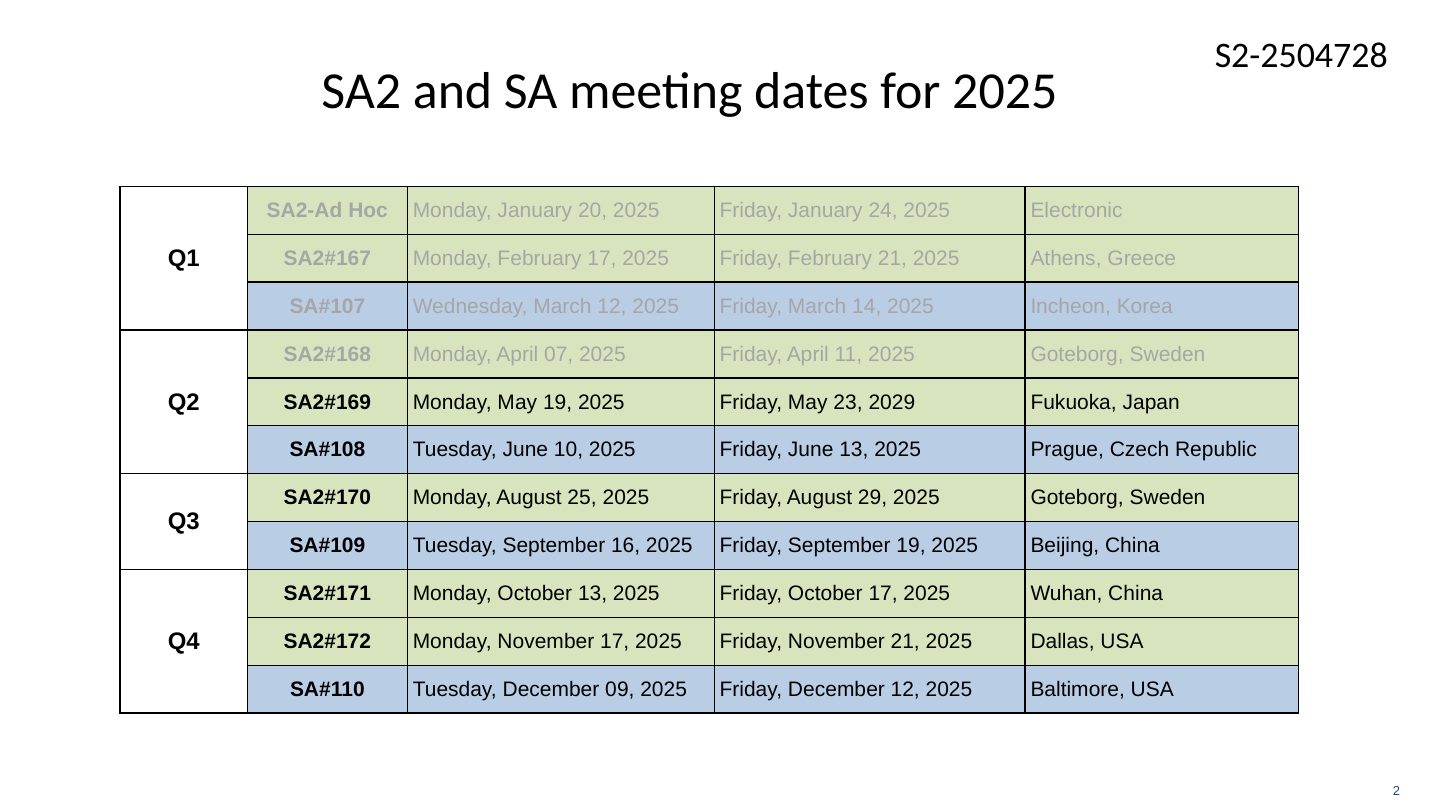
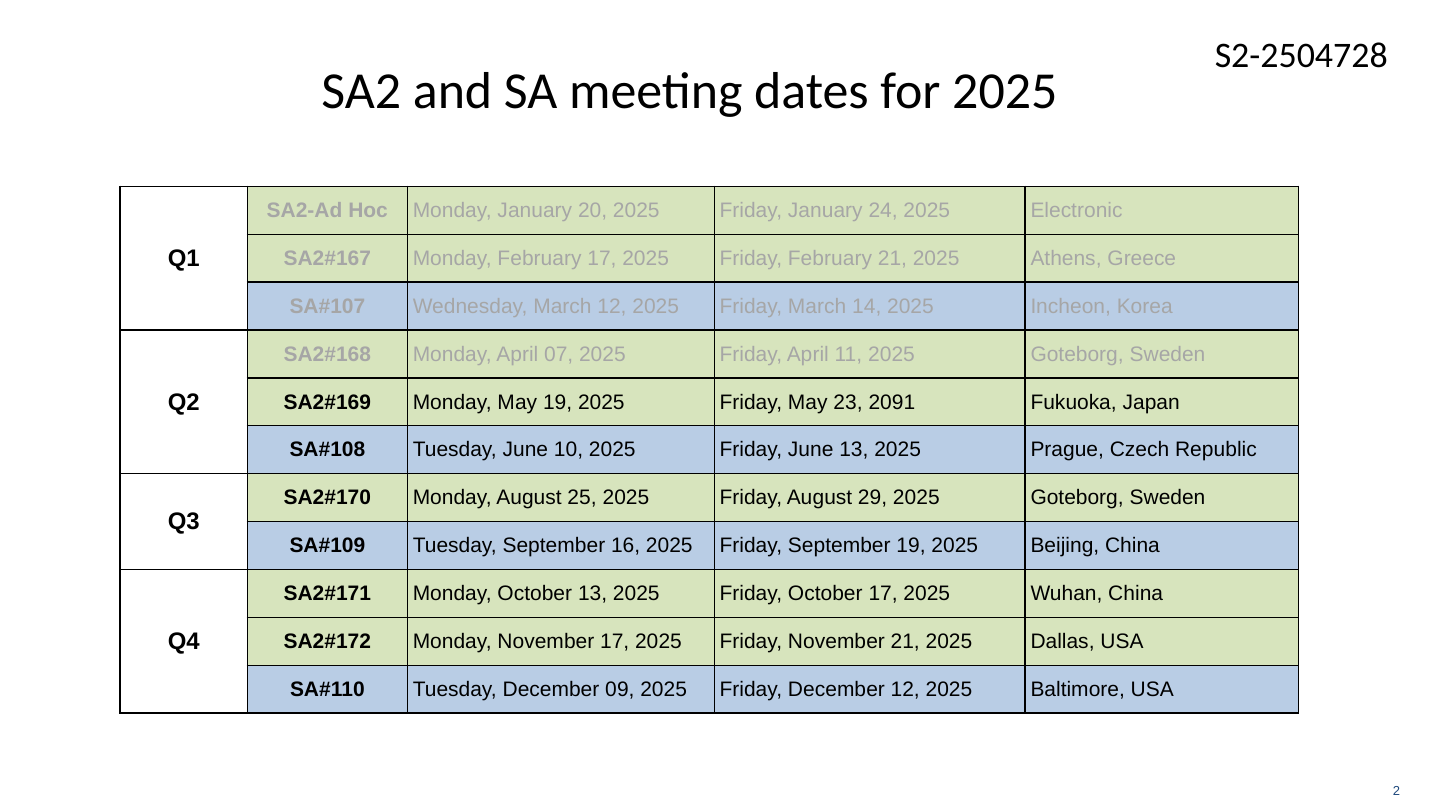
2029: 2029 -> 2091
